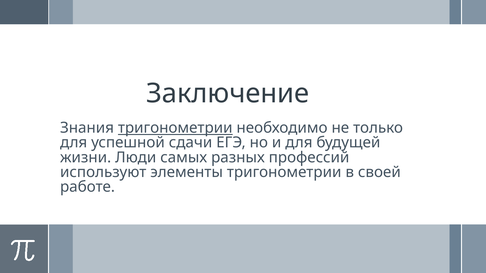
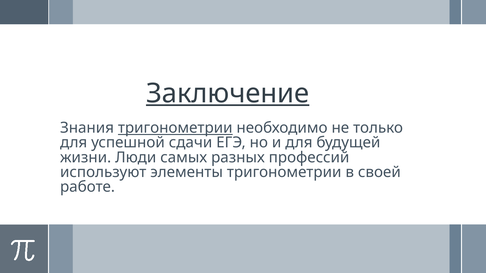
Заключение underline: none -> present
